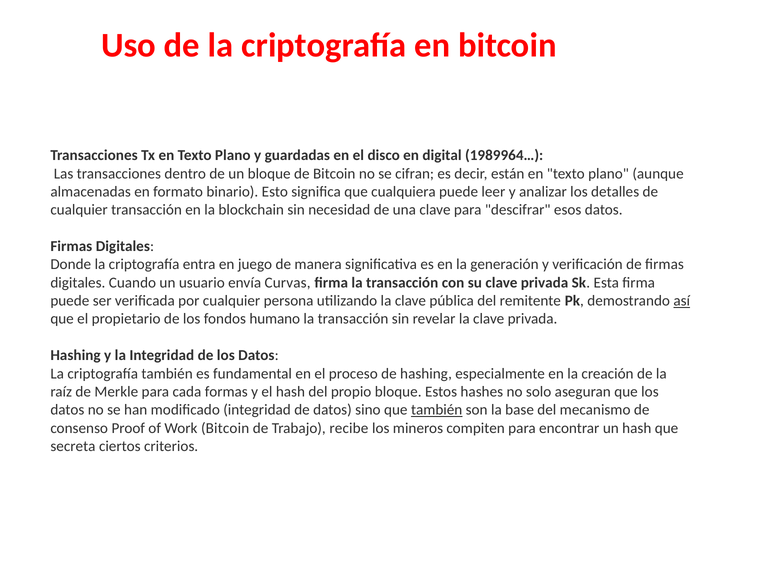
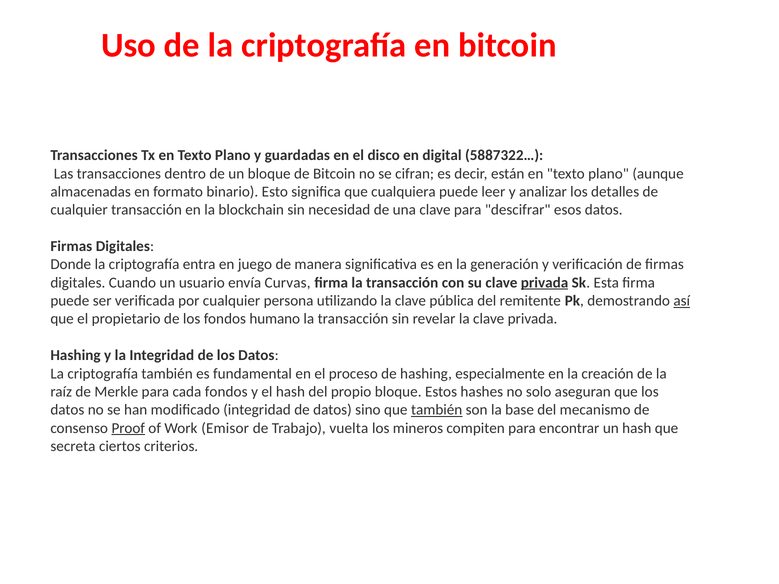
1989964…: 1989964… -> 5887322…
privada at (545, 283) underline: none -> present
cada formas: formas -> fondos
Proof underline: none -> present
Work Bitcoin: Bitcoin -> Emisor
recibe: recibe -> vuelta
